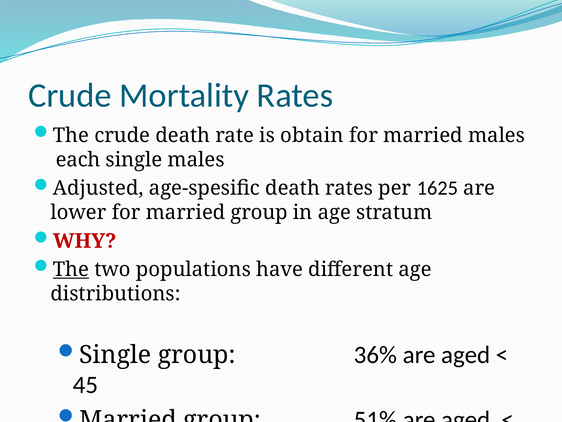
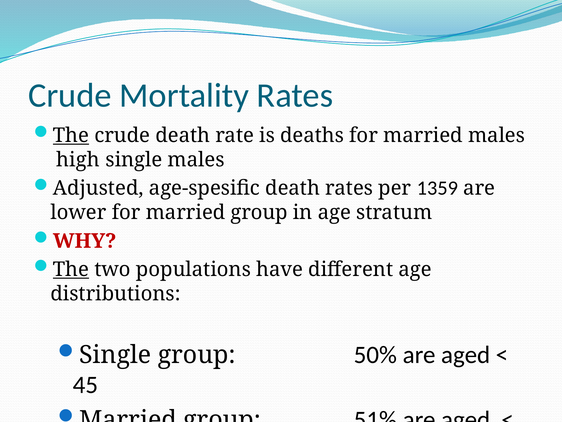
The at (71, 135) underline: none -> present
obtain: obtain -> deaths
each: each -> high
1625: 1625 -> 1359
36%: 36% -> 50%
